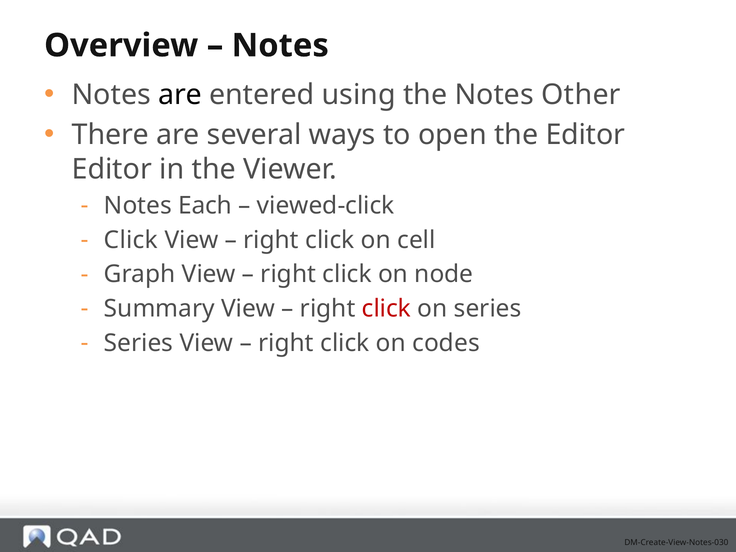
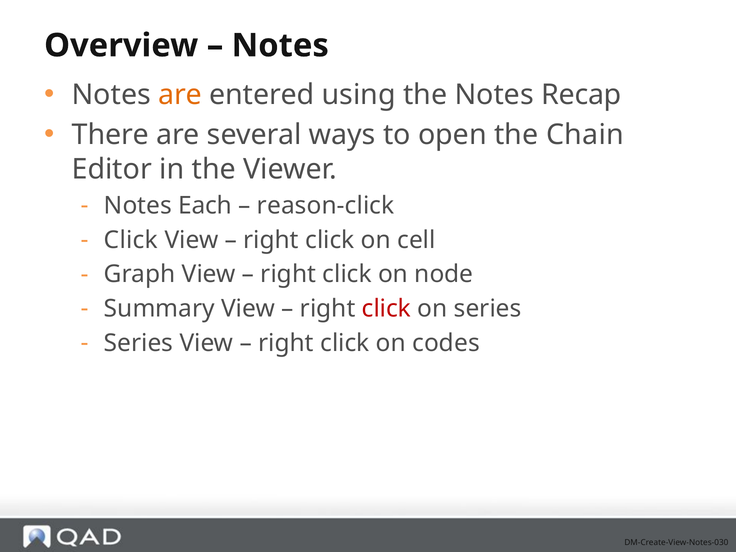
are at (180, 95) colour: black -> orange
Other: Other -> Recap
the Editor: Editor -> Chain
viewed-click: viewed-click -> reason-click
